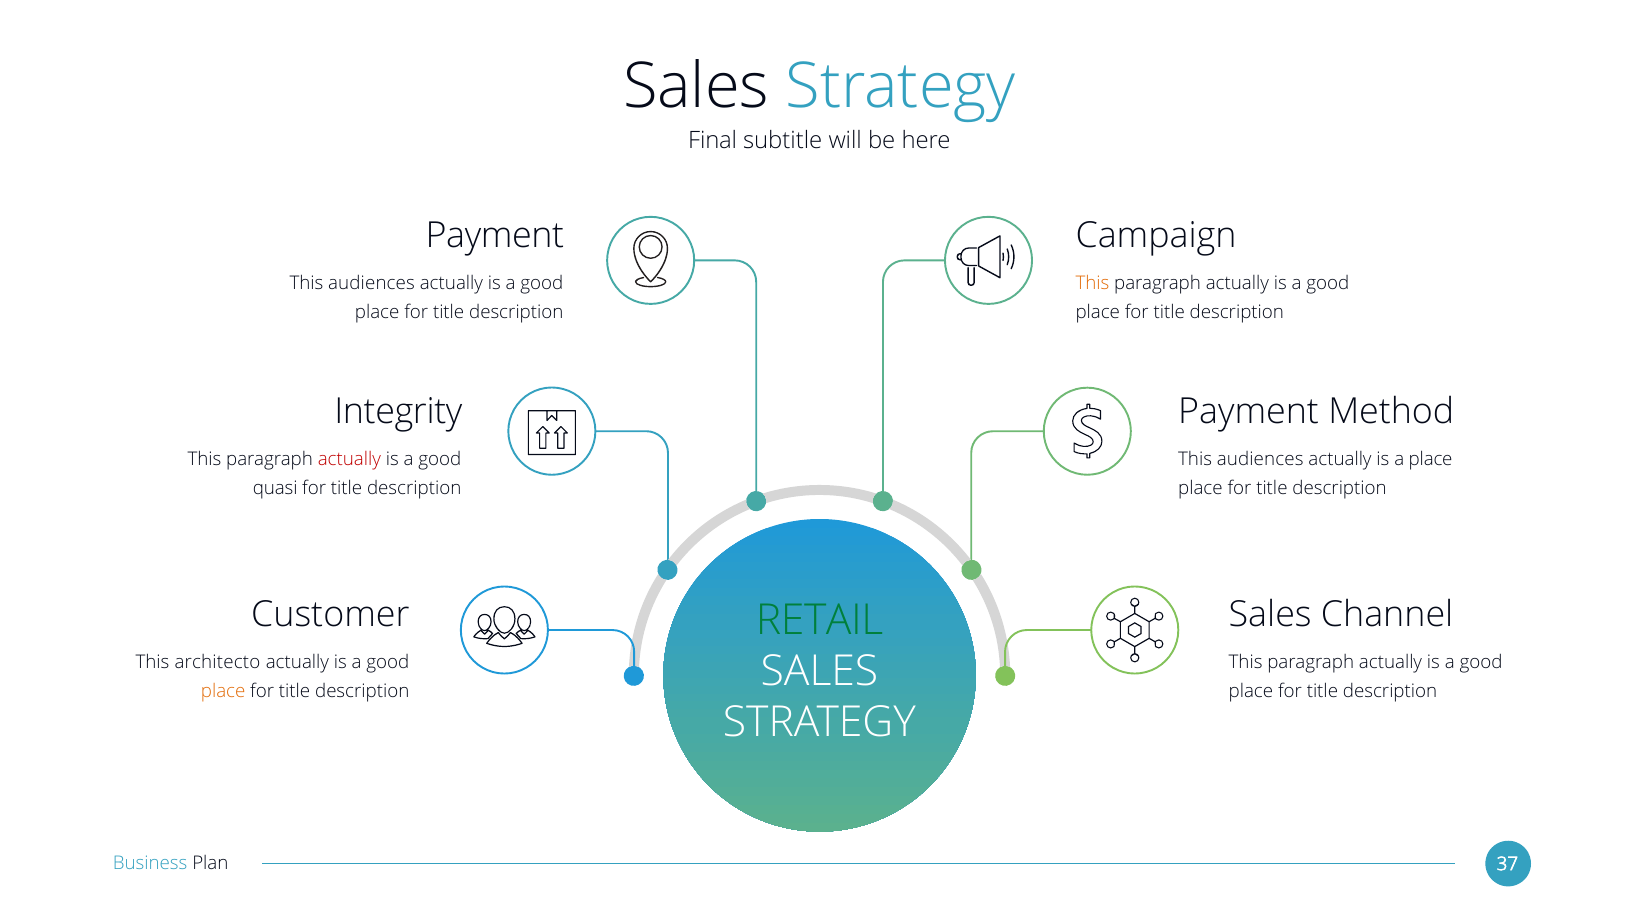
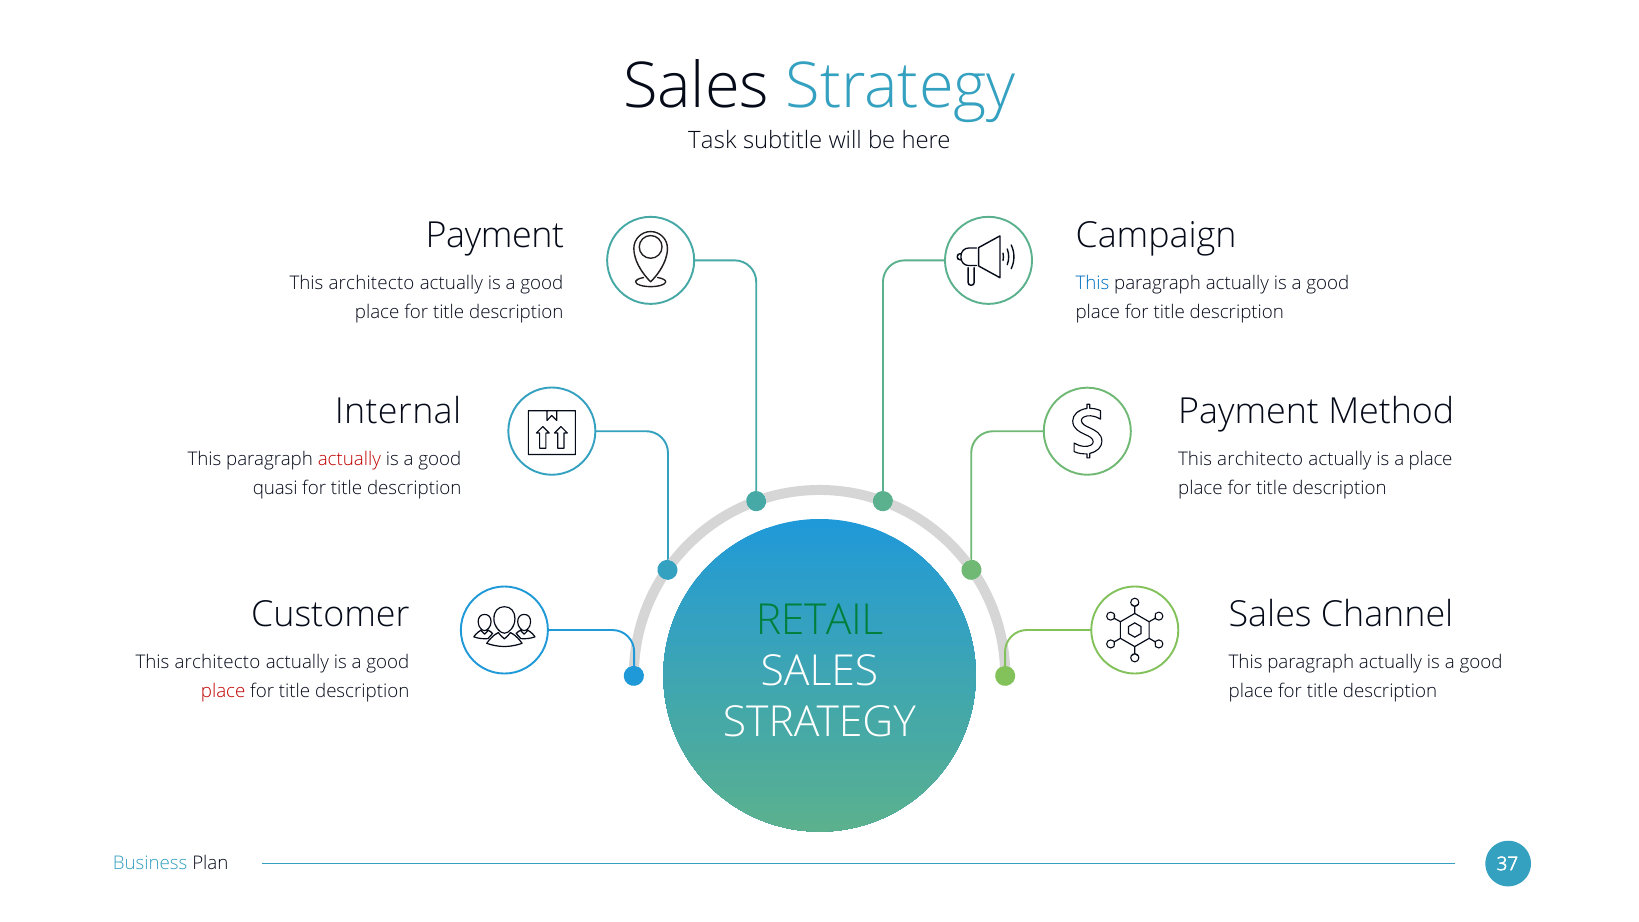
Final: Final -> Task
audiences at (372, 283): audiences -> architecto
This at (1092, 283) colour: orange -> blue
Integrity: Integrity -> Internal
audiences at (1260, 459): audiences -> architecto
place at (223, 692) colour: orange -> red
